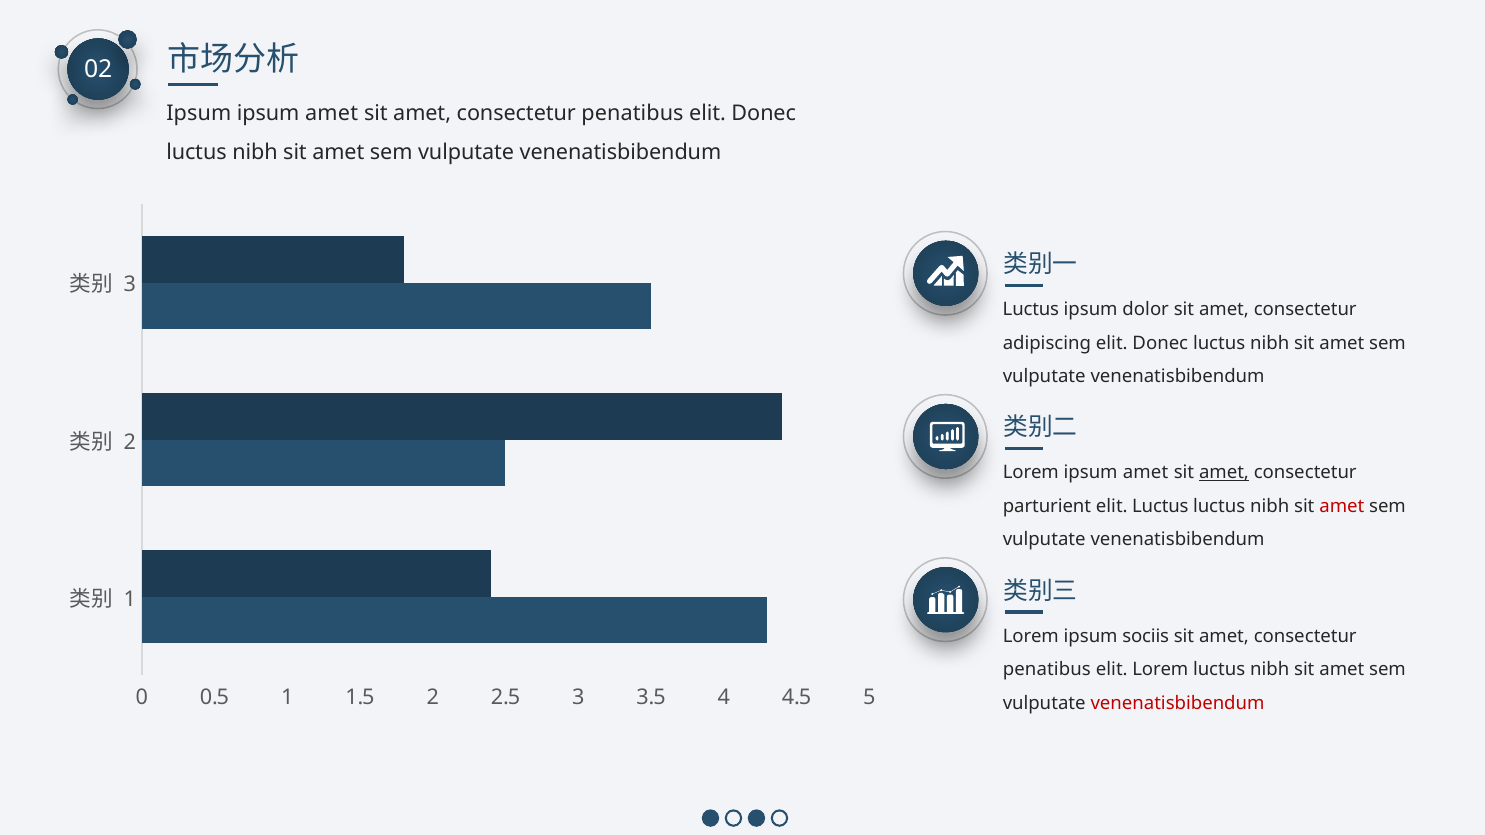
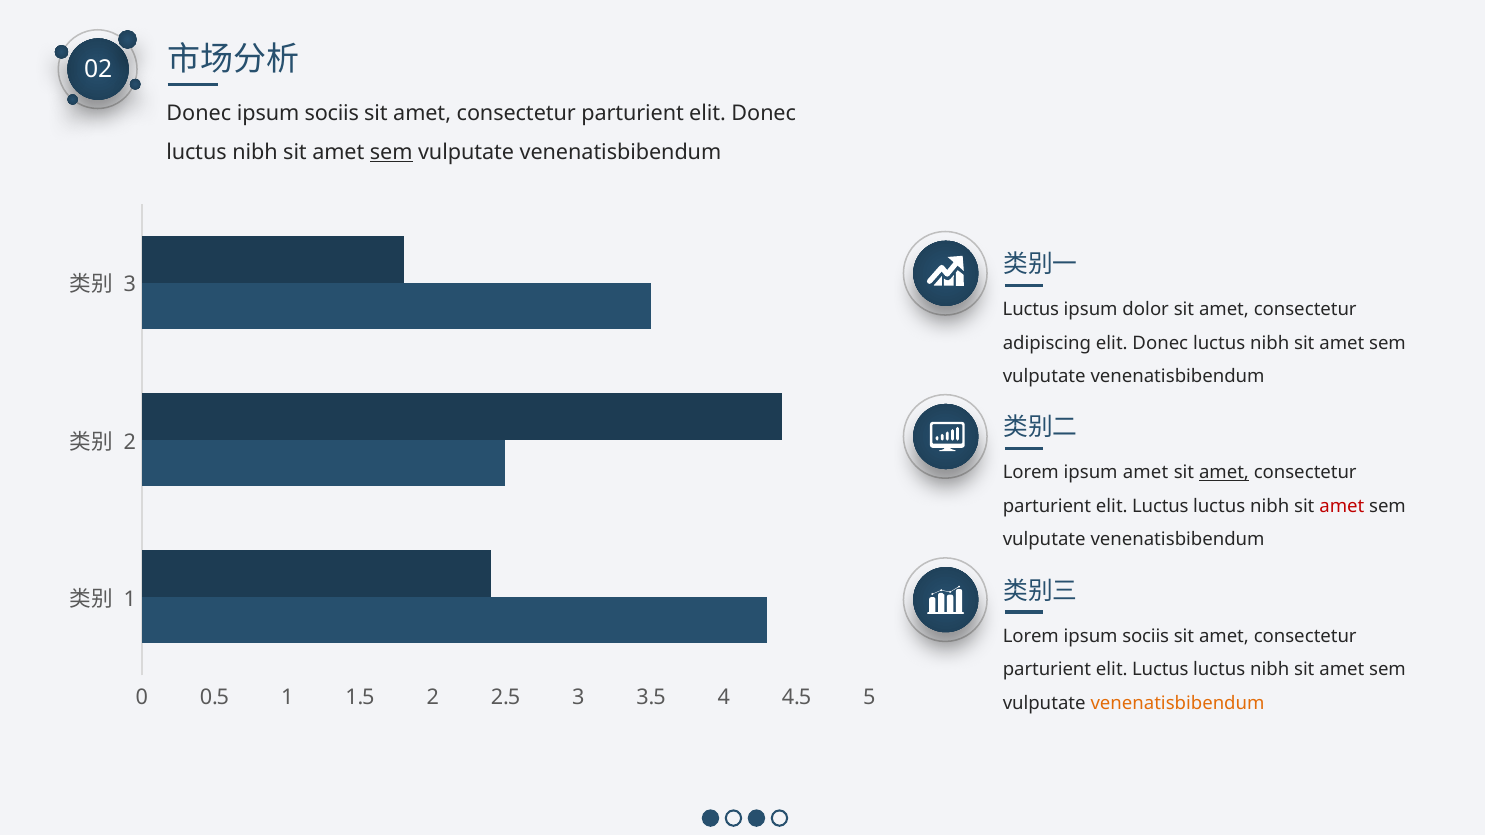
Ipsum at (199, 114): Ipsum -> Donec
amet at (332, 114): amet -> sociis
penatibus at (633, 114): penatibus -> parturient
sem at (391, 153) underline: none -> present
penatibus at (1047, 670): penatibus -> parturient
Lorem at (1160, 670): Lorem -> Luctus
venenatisbibendum at (1178, 703) colour: red -> orange
